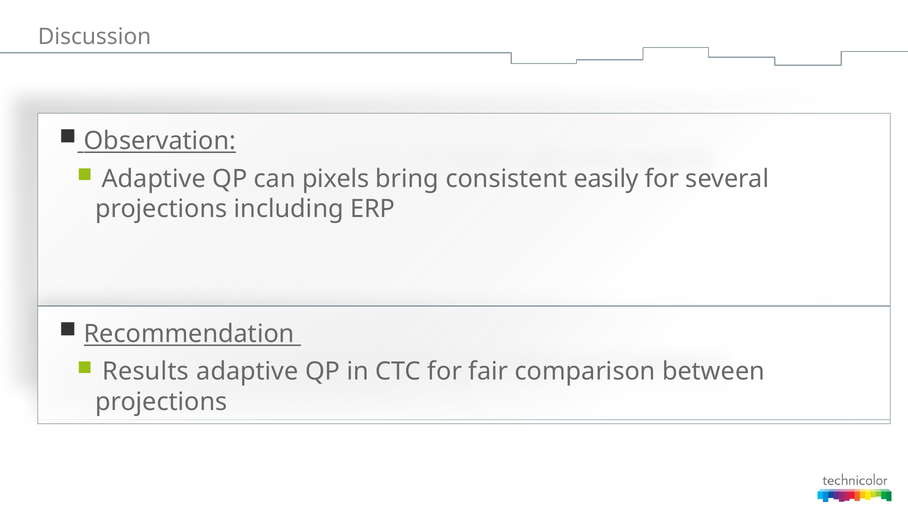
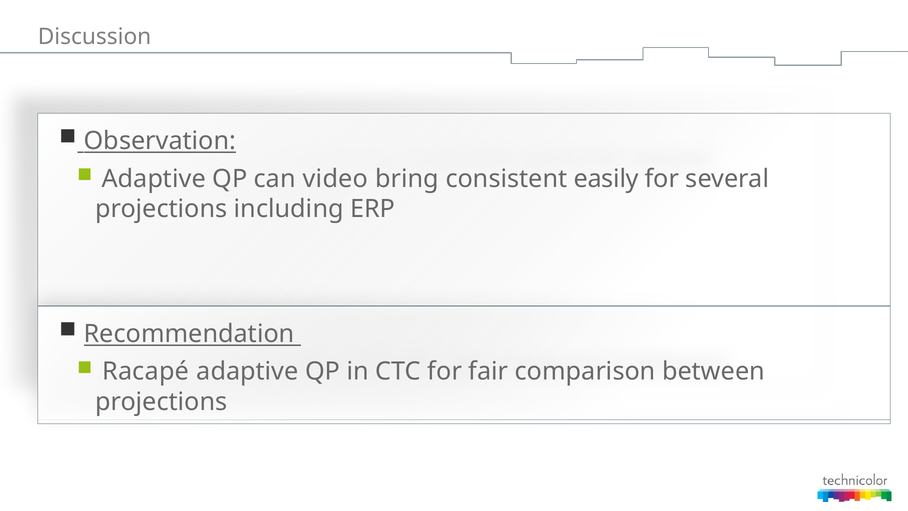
pixels: pixels -> video
Results: Results -> Racapé
